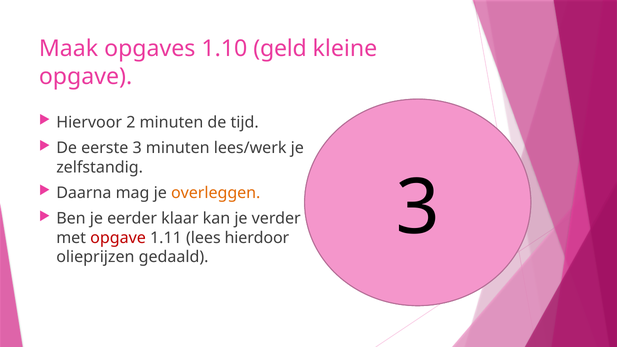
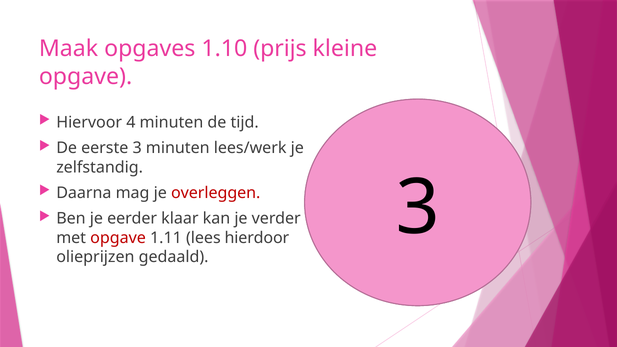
geld: geld -> prijs
2: 2 -> 4
overleggen colour: orange -> red
